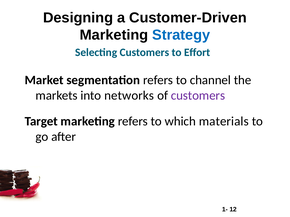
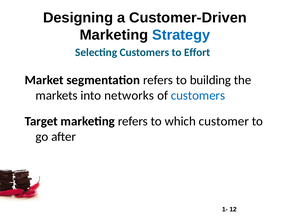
channel: channel -> building
customers at (198, 96) colour: purple -> blue
materials: materials -> customer
